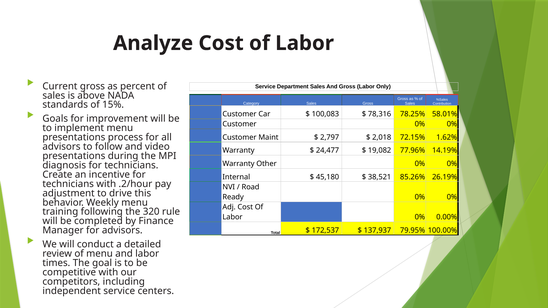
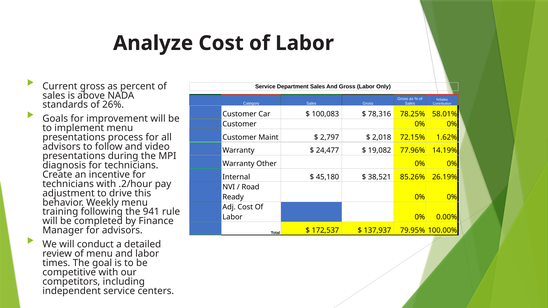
15%: 15% -> 26%
320: 320 -> 941
